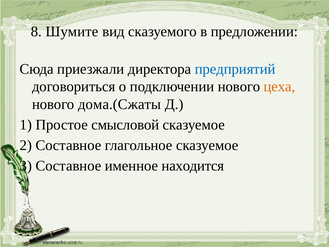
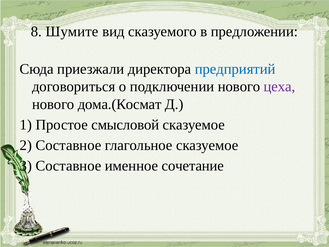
цеха colour: orange -> purple
дома.(Сжаты: дома.(Сжаты -> дома.(Космат
находится: находится -> сочетание
